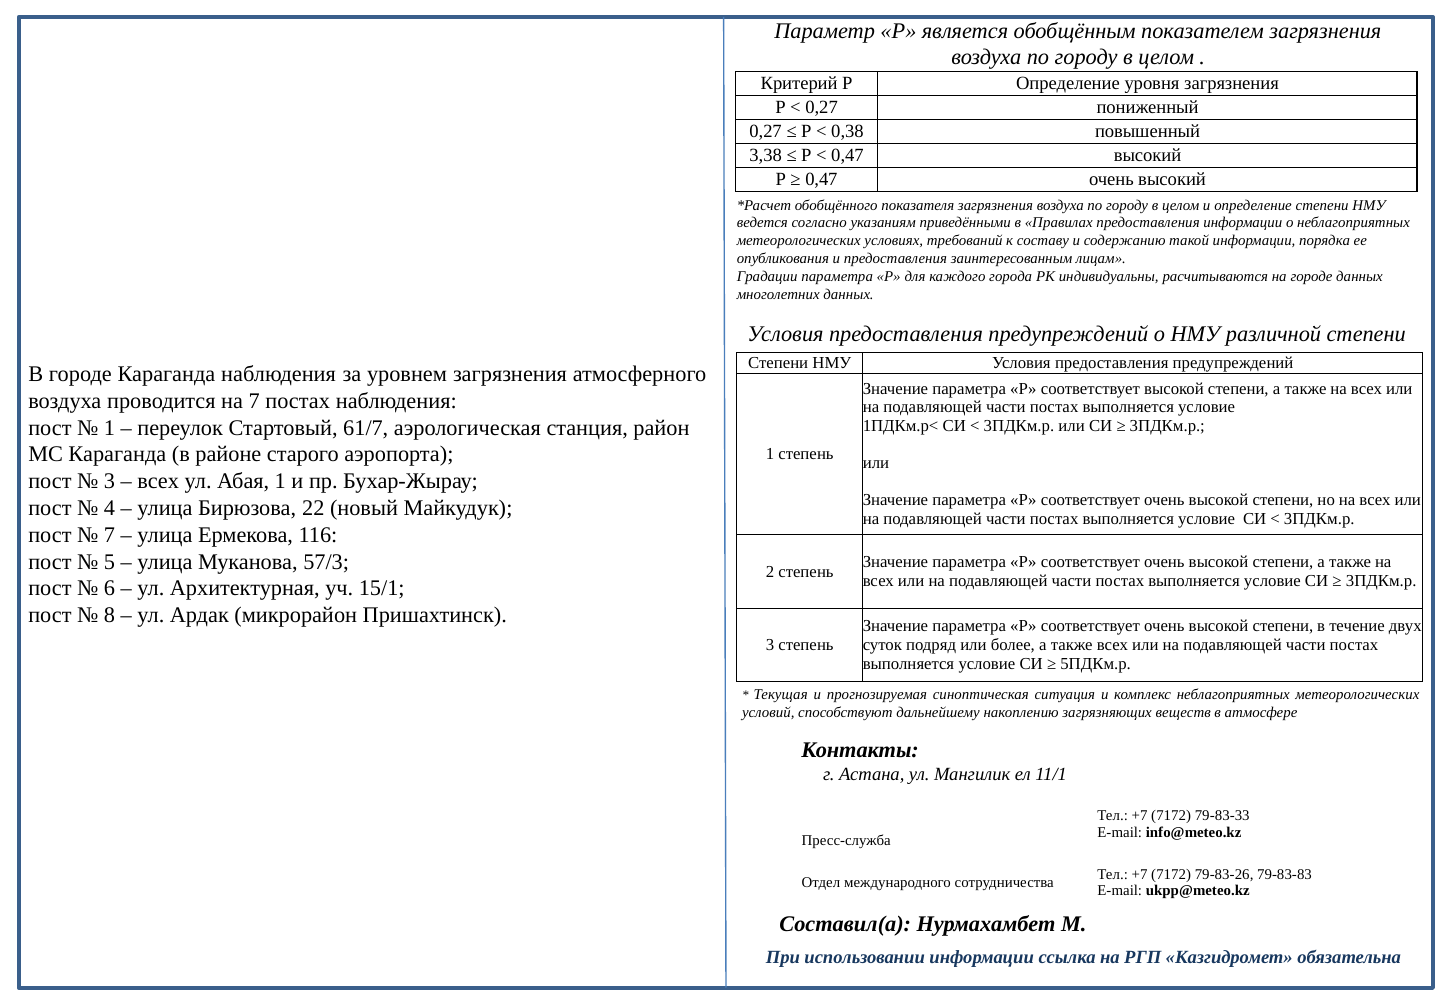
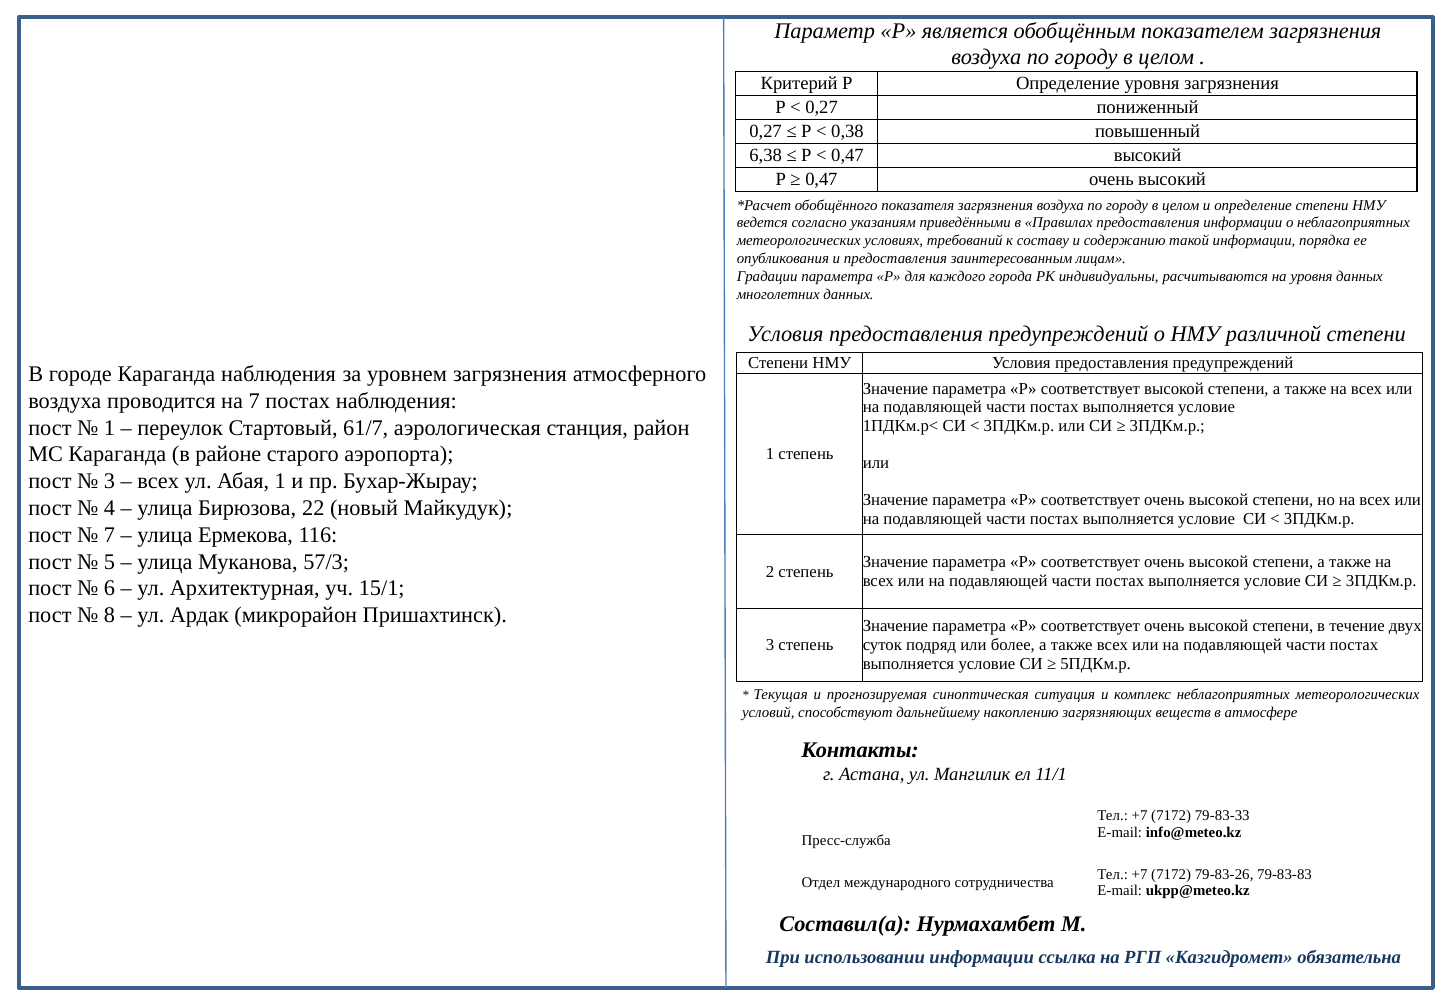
3,38: 3,38 -> 6,38
на городе: городе -> уровня
